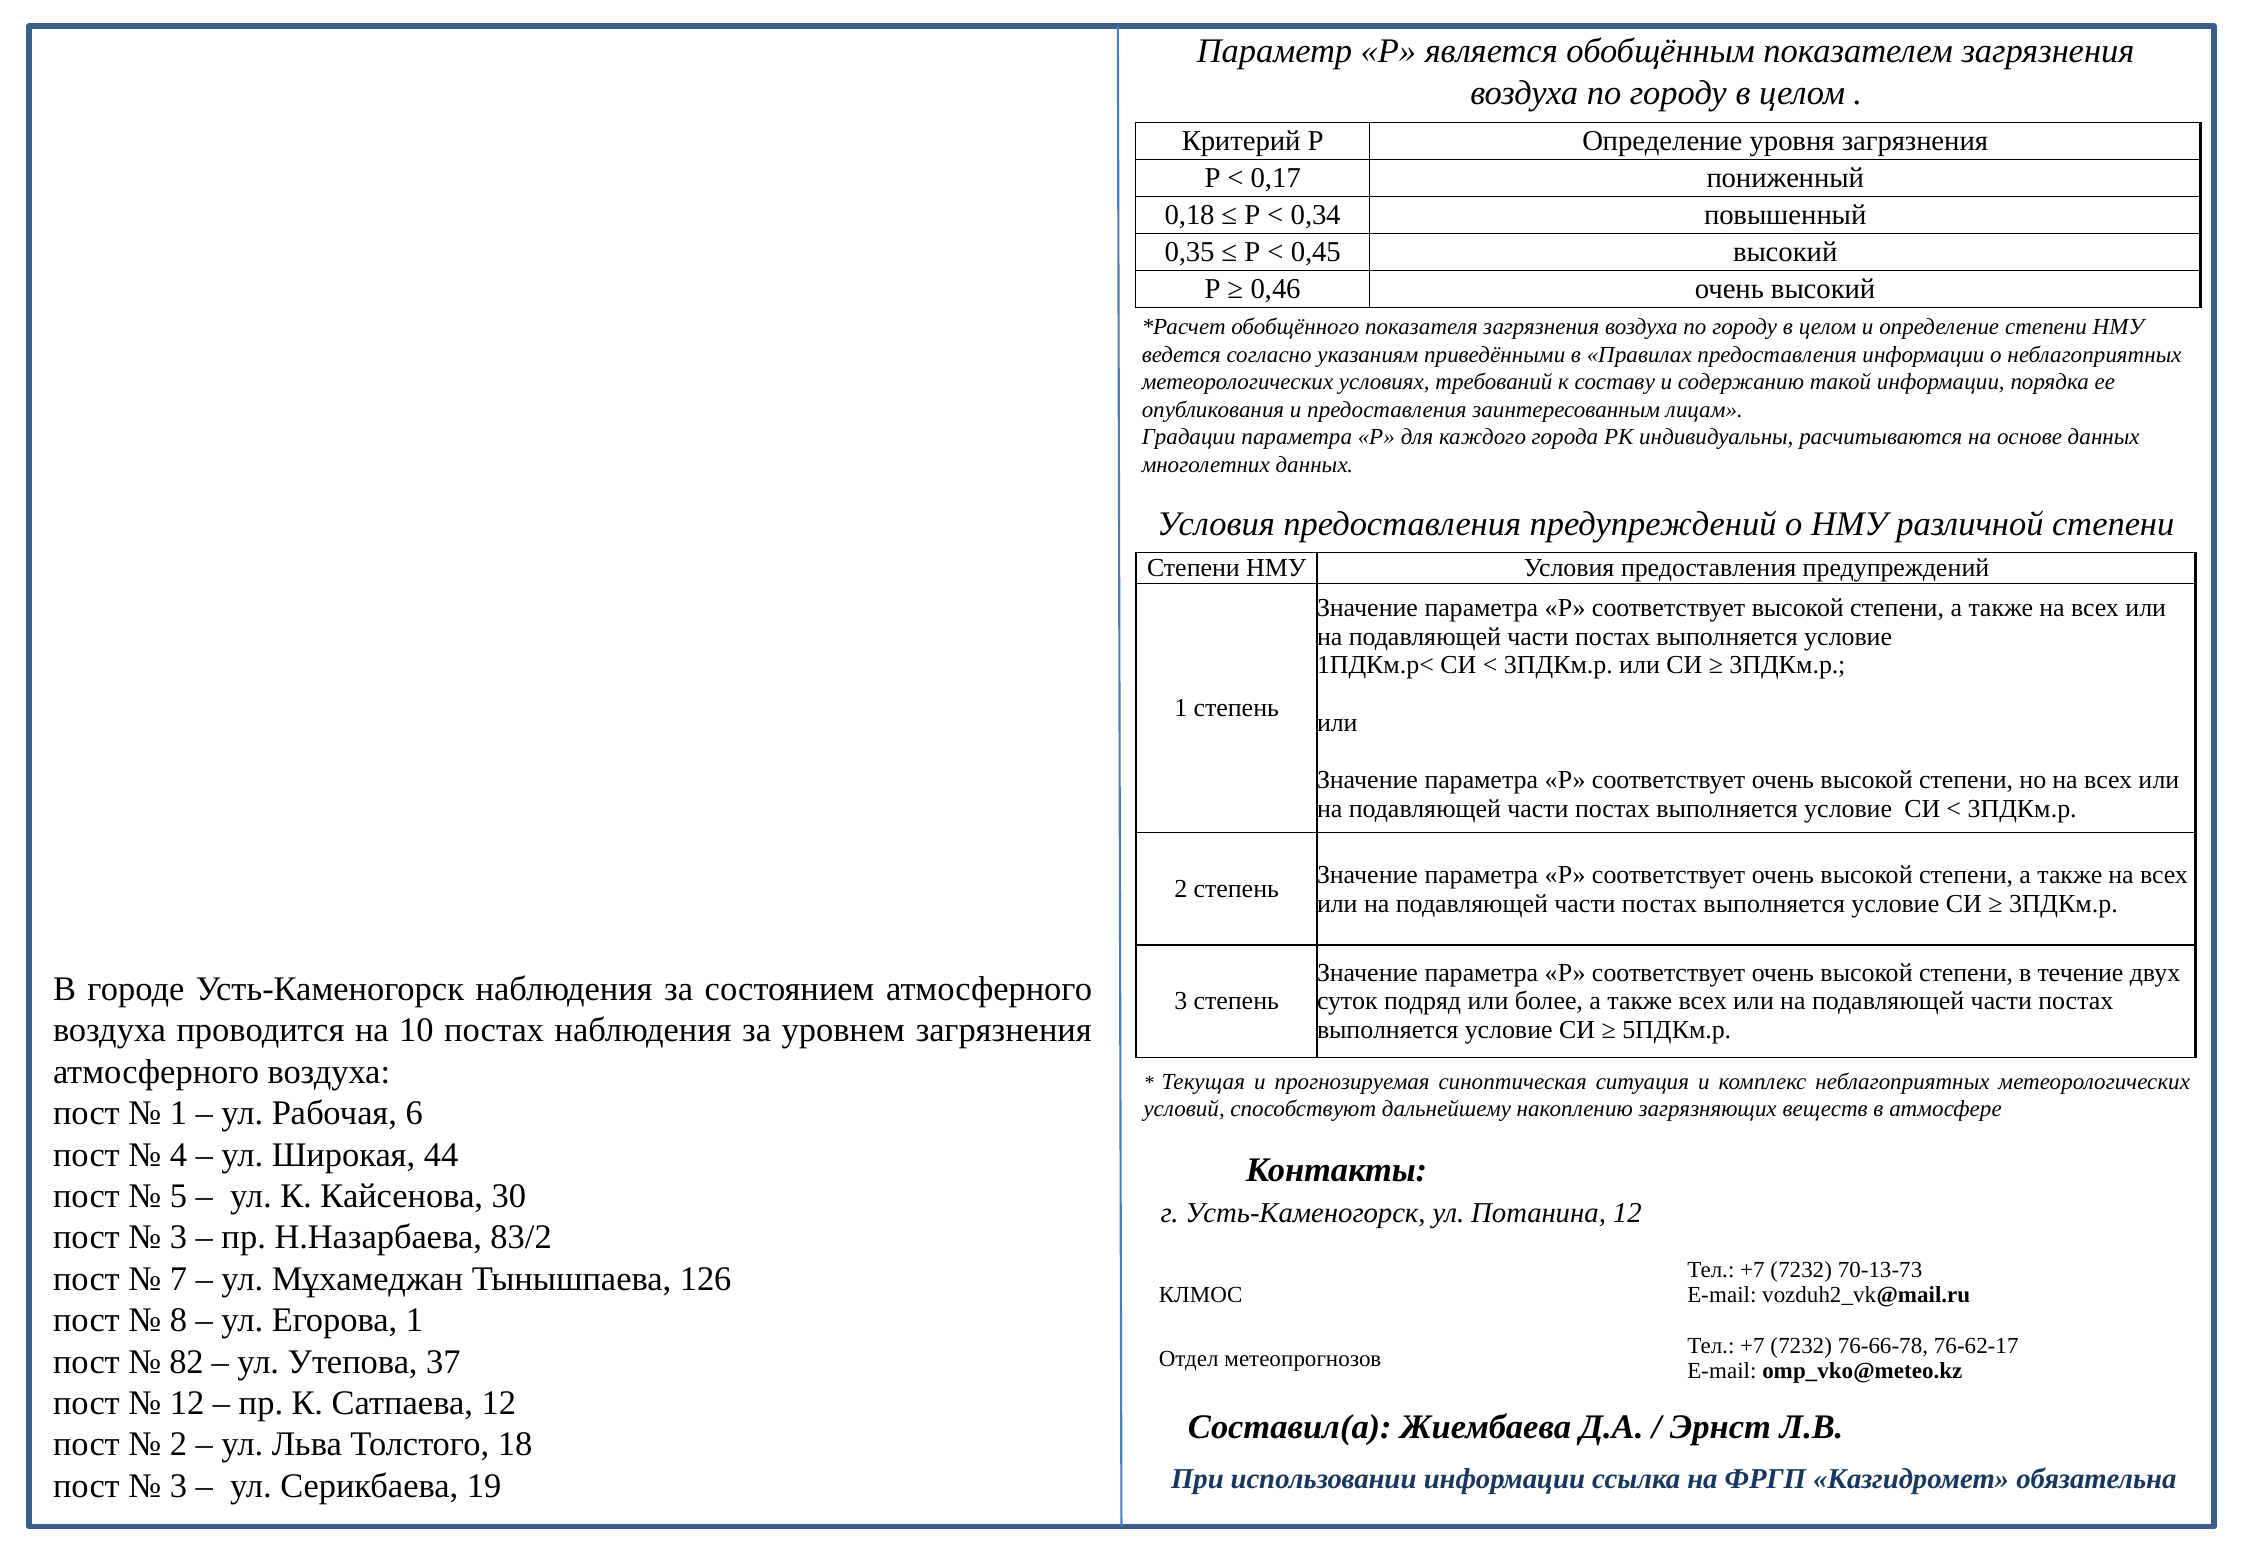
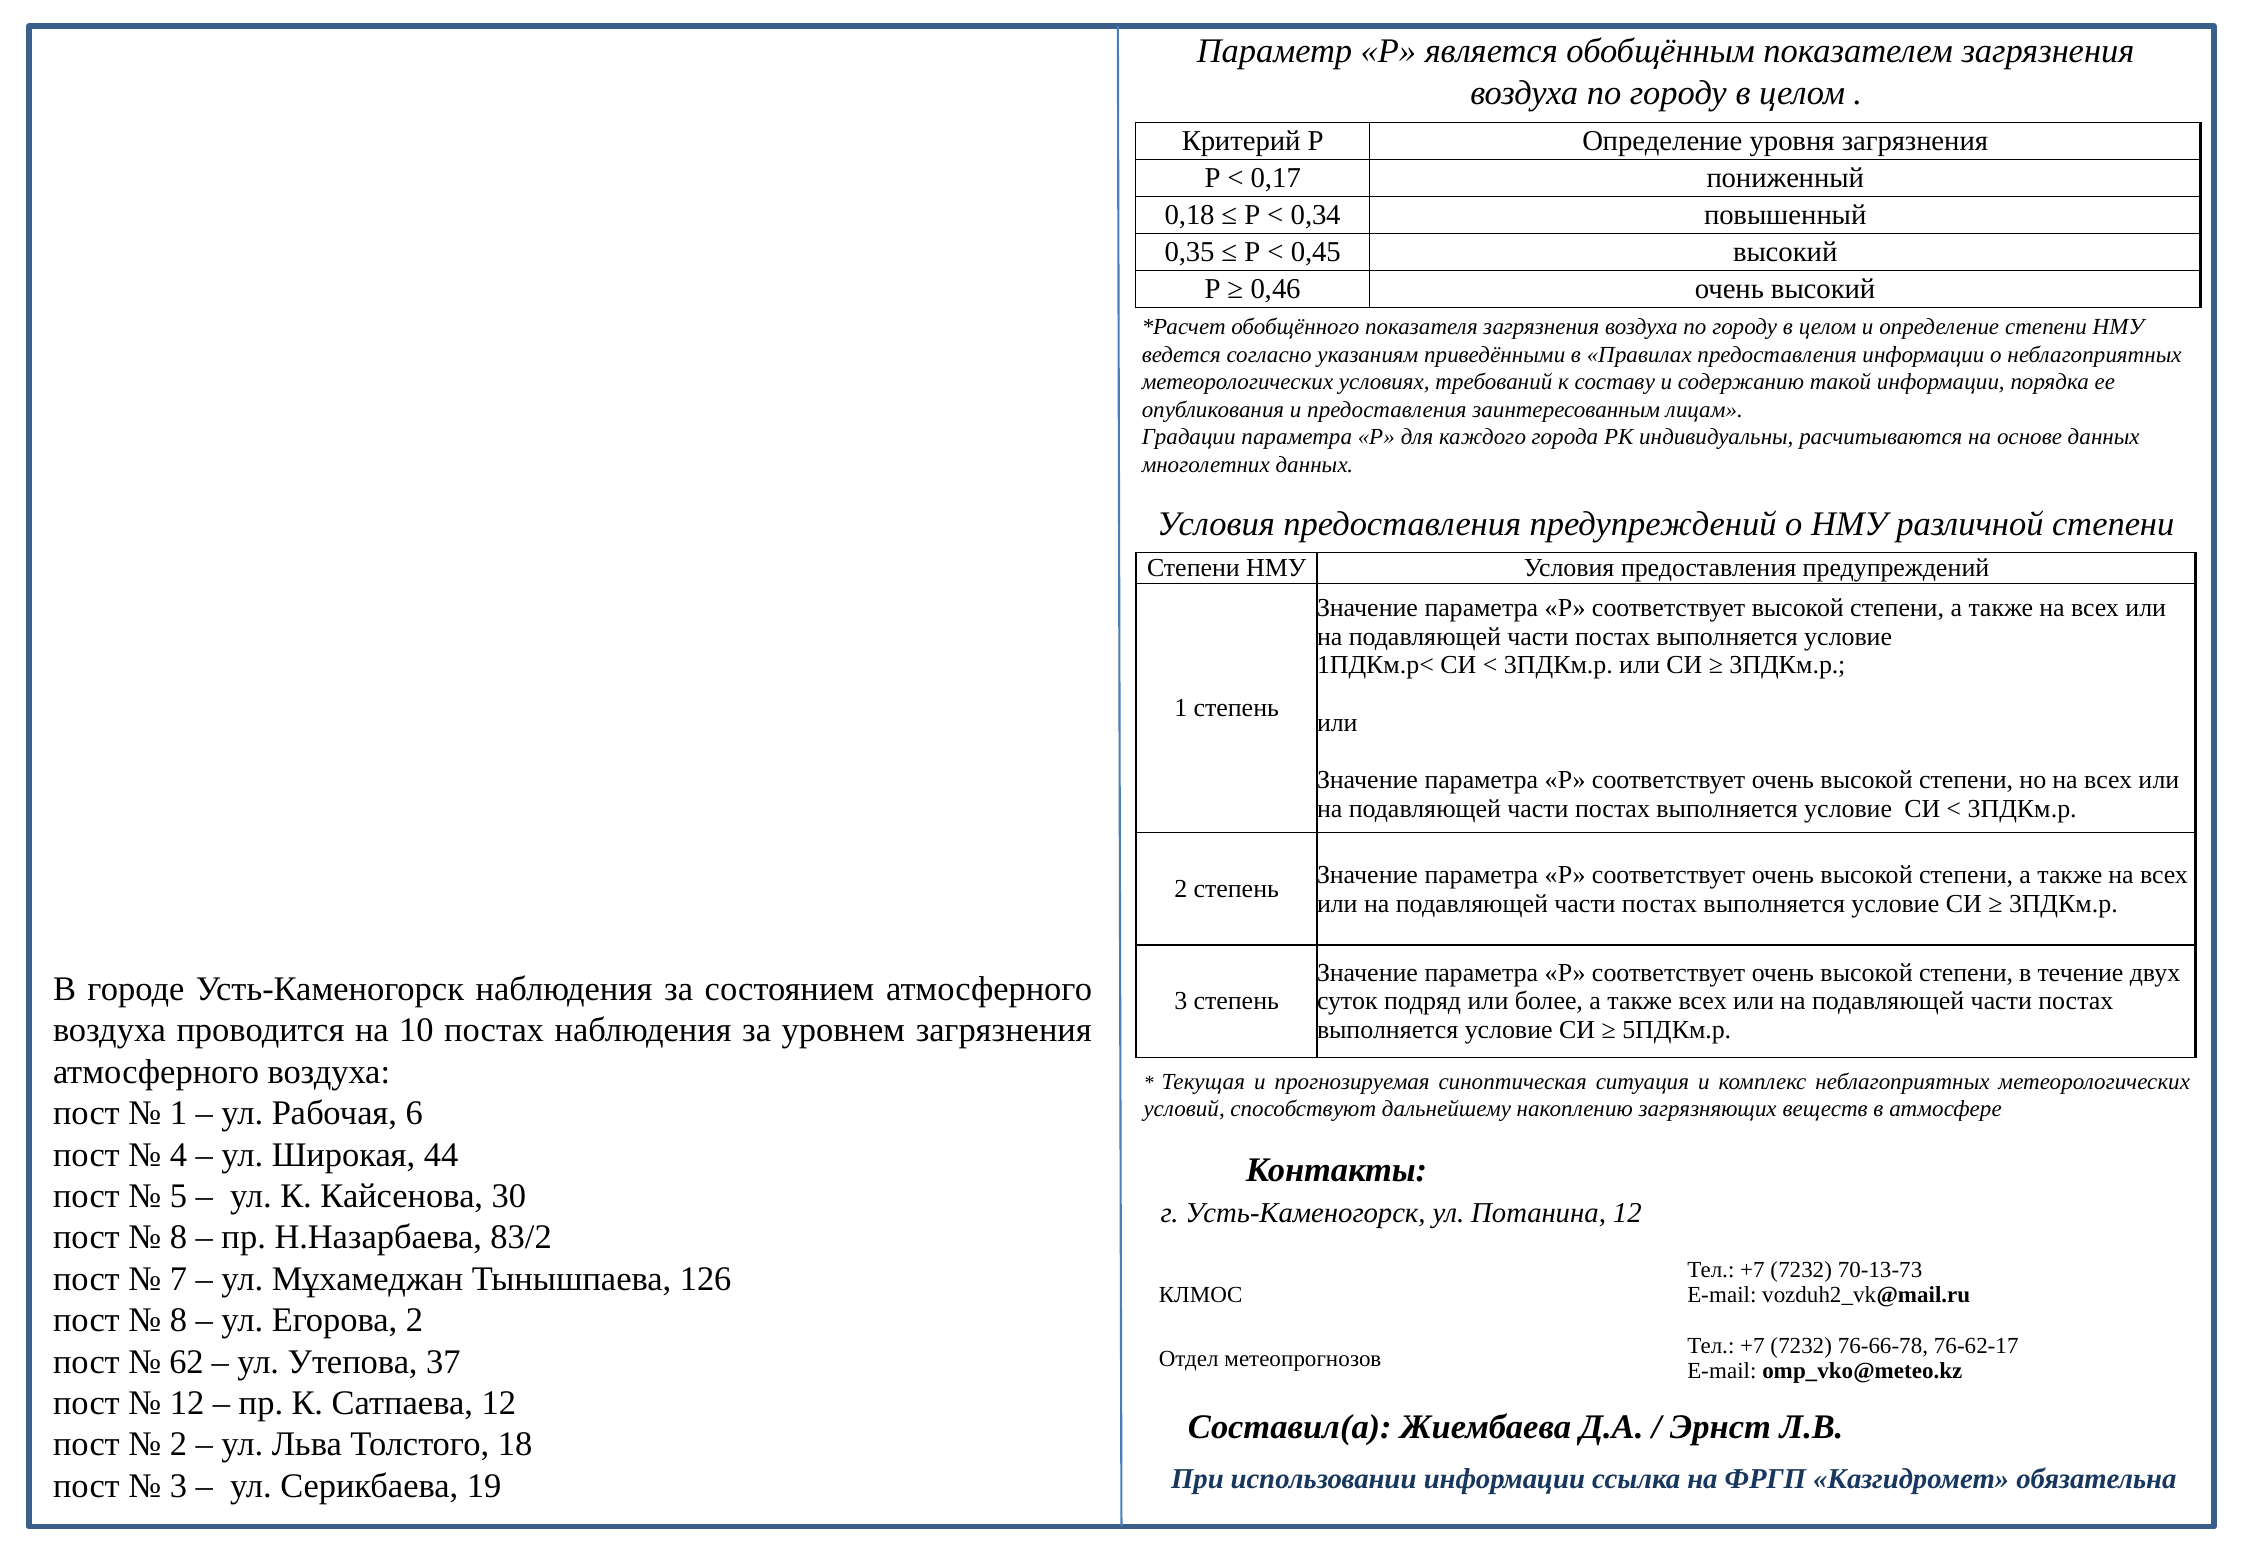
3 at (178, 1237): 3 -> 8
Егорова 1: 1 -> 2
82: 82 -> 62
